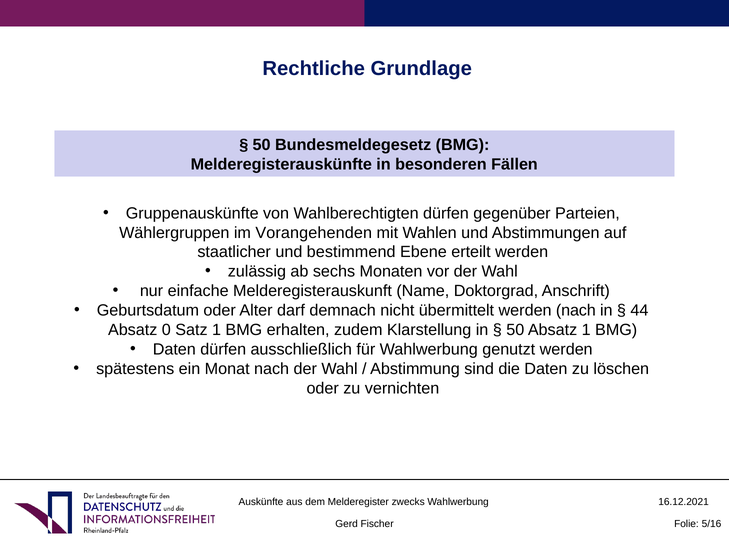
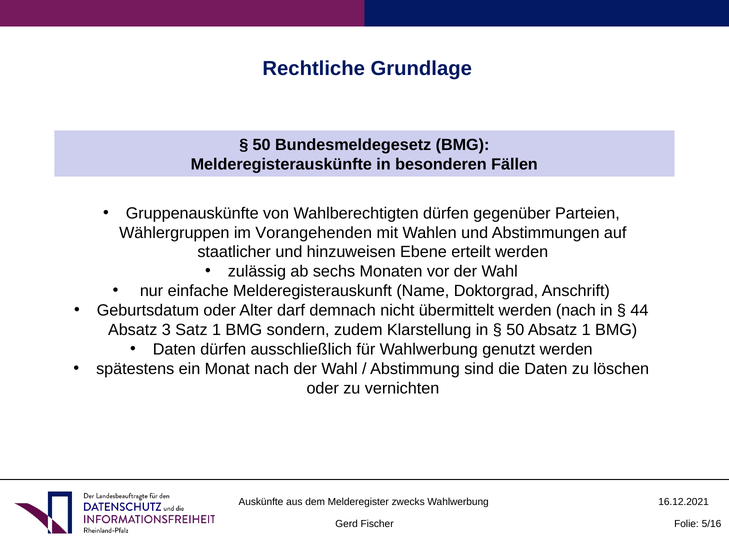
bestimmend: bestimmend -> hinzuweisen
0: 0 -> 3
erhalten: erhalten -> sondern
